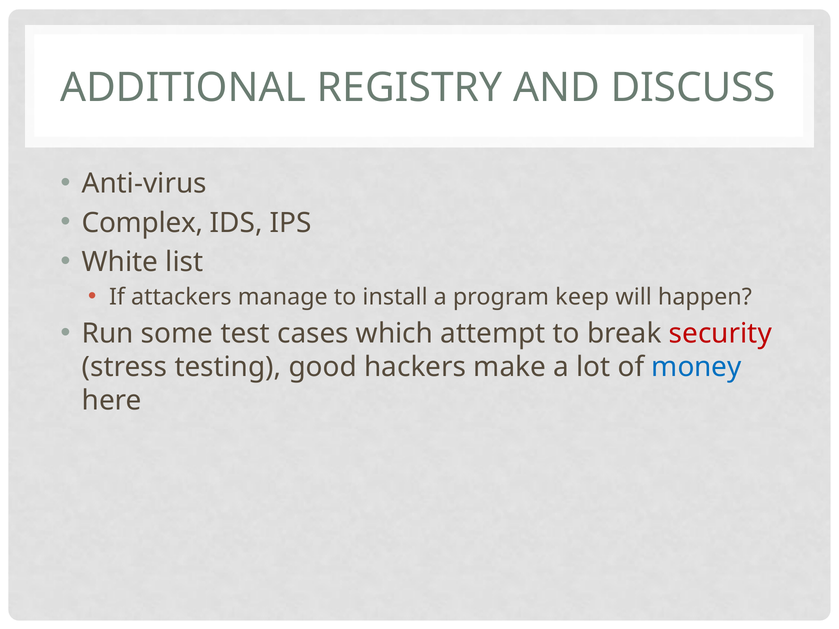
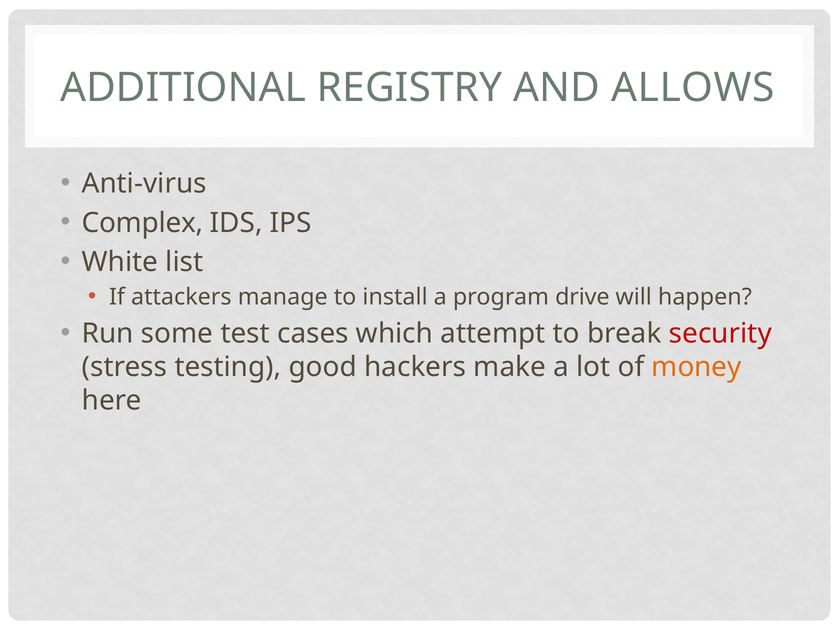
DISCUSS: DISCUSS -> ALLOWS
keep: keep -> drive
money colour: blue -> orange
